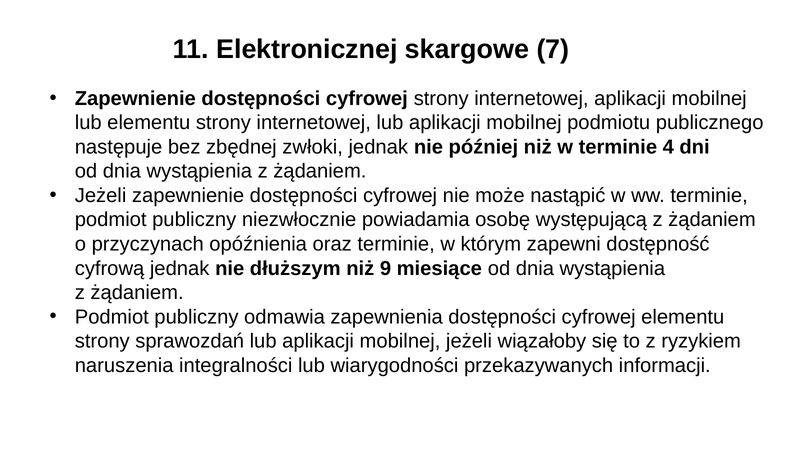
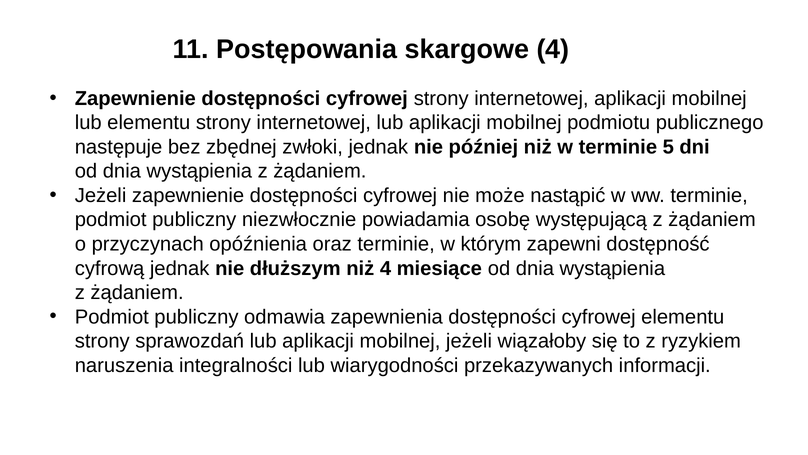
Elektronicznej: Elektronicznej -> Postępowania
skargowe 7: 7 -> 4
4: 4 -> 5
niż 9: 9 -> 4
